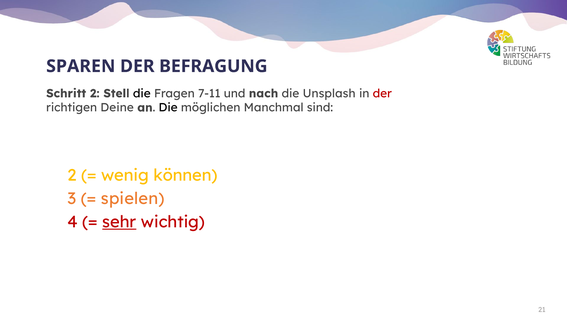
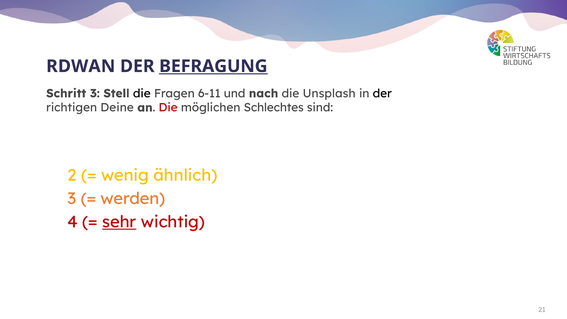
SPAREN: SPAREN -> RDWAN
BEFRAGUNG underline: none -> present
Schritt 2: 2 -> 3
7-11: 7-11 -> 6-11
der at (382, 93) colour: red -> black
Die at (168, 108) colour: black -> red
Manchmal: Manchmal -> Schlechtes
können: können -> ähnlich
spielen: spielen -> werden
